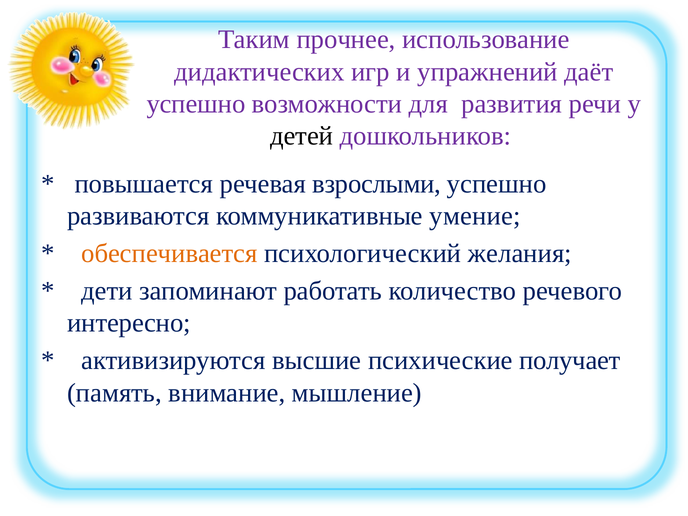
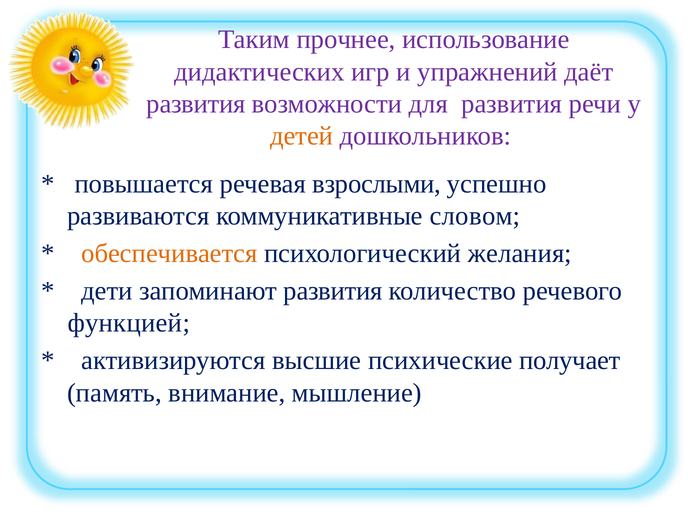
успешно at (196, 104): успешно -> развития
детей colour: black -> orange
умение: умение -> словом
запоминают работать: работать -> развития
интересно: интересно -> функцией
